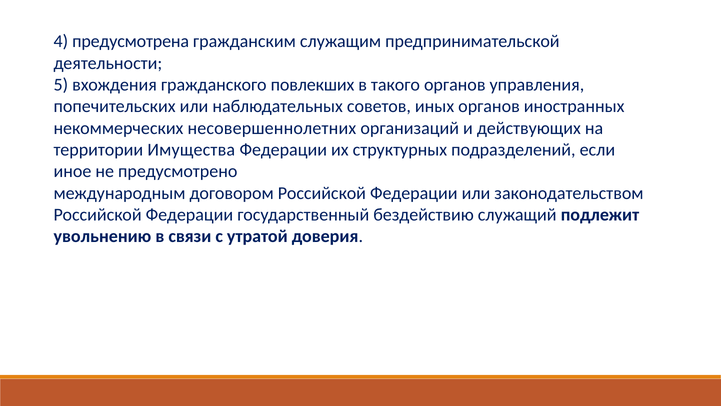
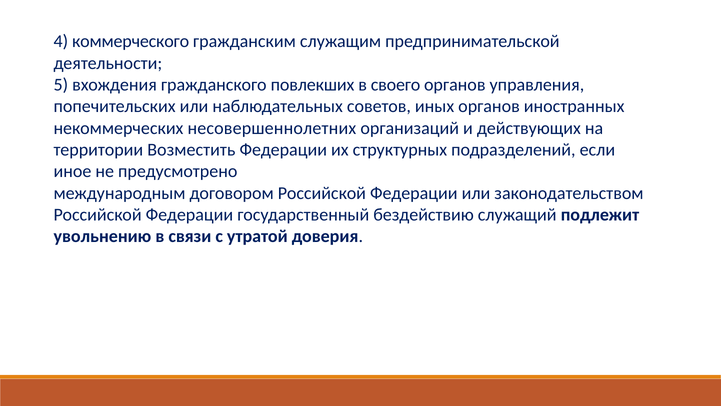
предусмотрена: предусмотрена -> коммерческого
такого: такого -> своего
Имущества: Имущества -> Возместить
